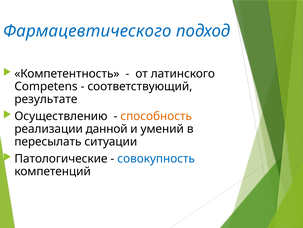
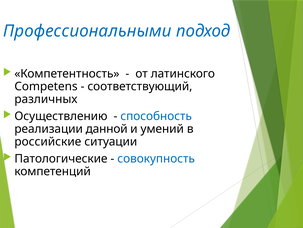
Фармацевтического: Фармацевтического -> Профессиональными
результате: результате -> различных
способность colour: orange -> blue
пересылать: пересылать -> российские
